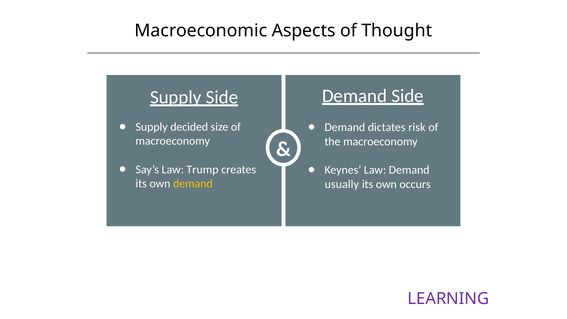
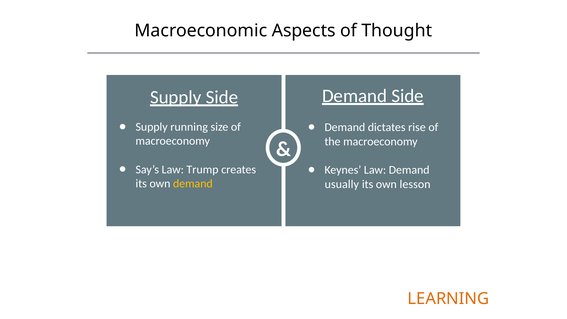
decided: decided -> running
risk: risk -> rise
occurs: occurs -> lesson
LEARNING colour: purple -> orange
